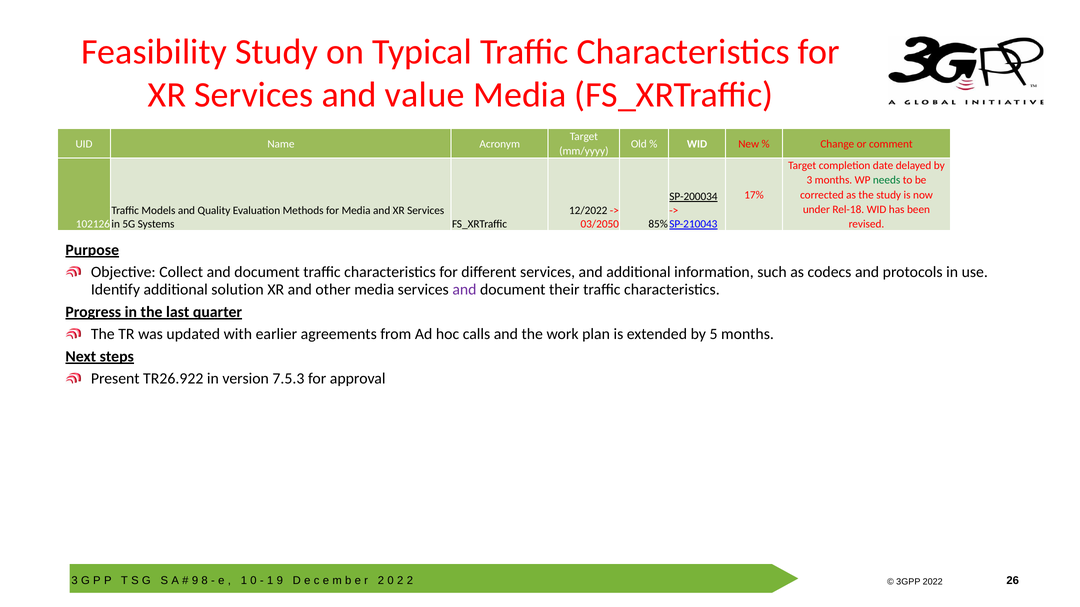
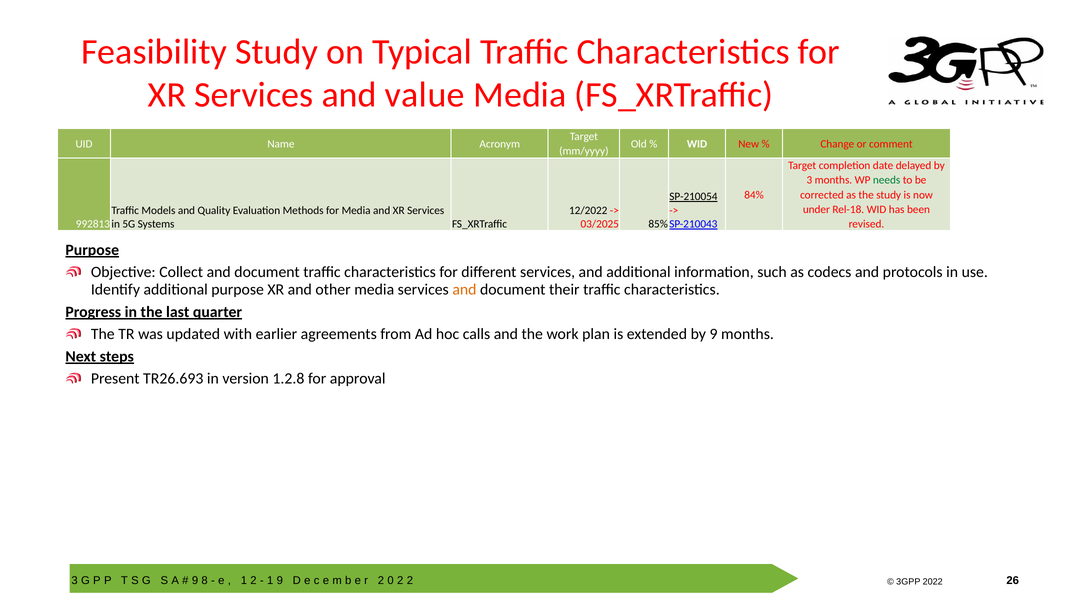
17%: 17% -> 84%
SP-200034: SP-200034 -> SP-210054
102126: 102126 -> 992813
03/2050: 03/2050 -> 03/2025
additional solution: solution -> purpose
and at (464, 290) colour: purple -> orange
by 5: 5 -> 9
TR26.922: TR26.922 -> TR26.693
7.5.3: 7.5.3 -> 1.2.8
0 at (253, 581): 0 -> 2
